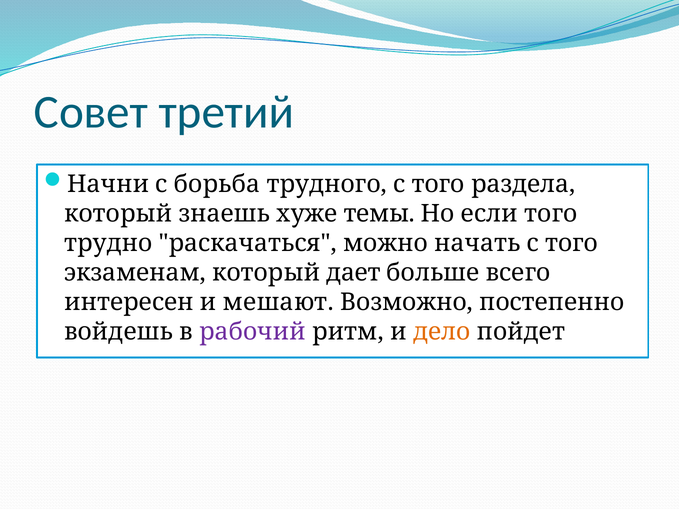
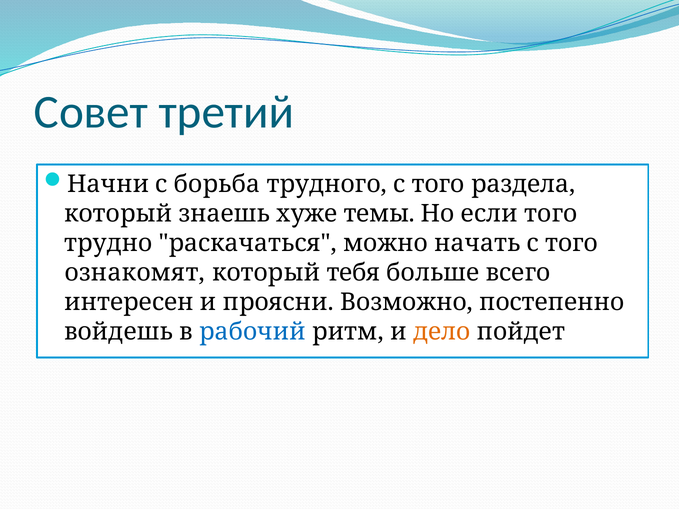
экзаменам: экзаменам -> ознакомят
дает: дает -> тебя
мешают: мешают -> проясни
рабочий colour: purple -> blue
